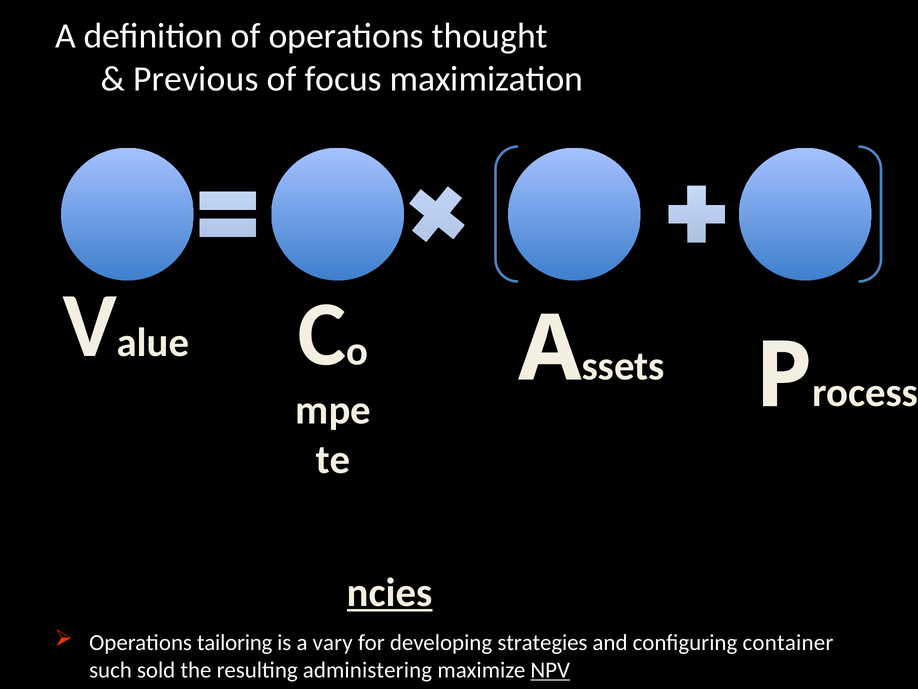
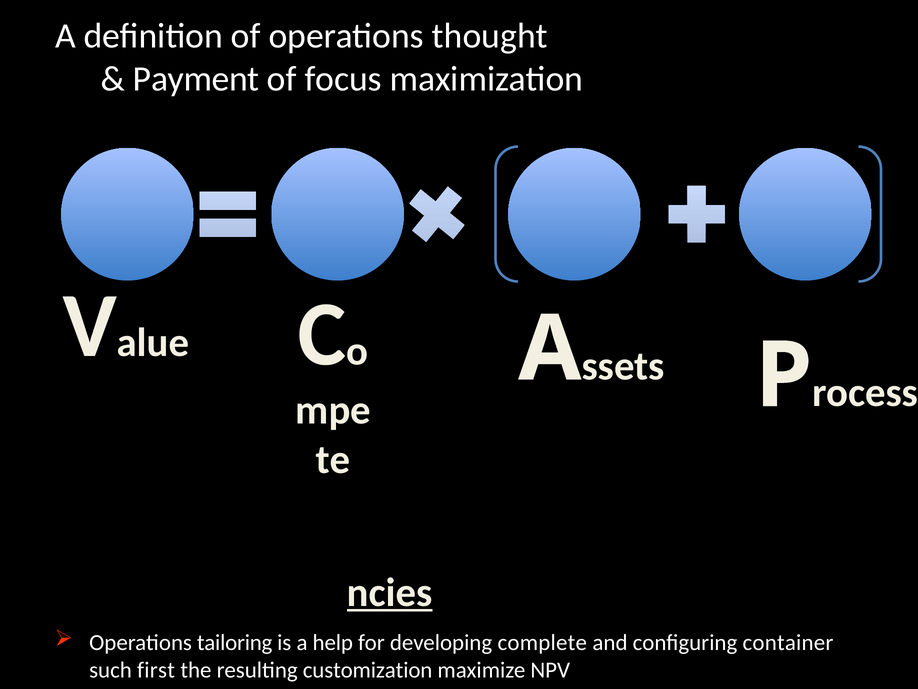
Previous: Previous -> Payment
vary: vary -> help
strategies: strategies -> complete
sold: sold -> first
administering: administering -> customization
NPV underline: present -> none
